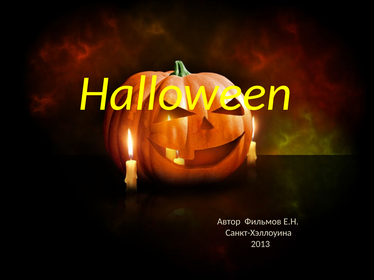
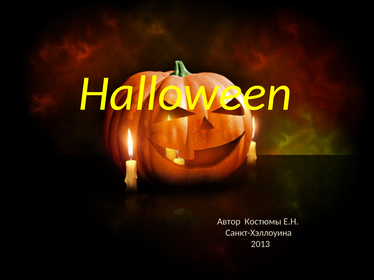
Фильмов: Фильмов -> Костюмы
